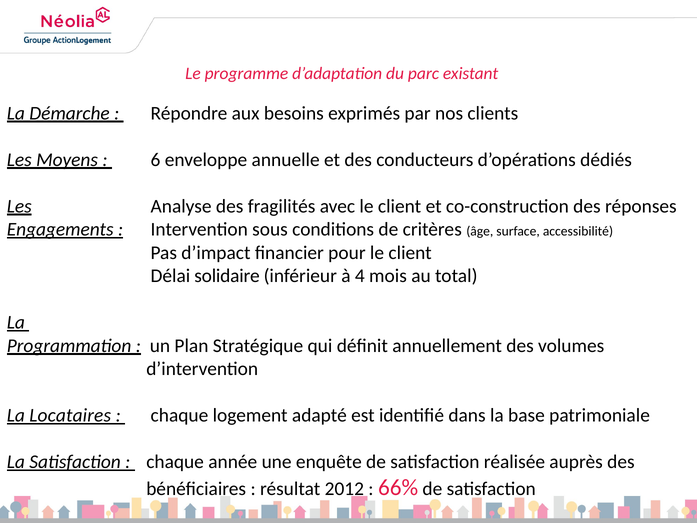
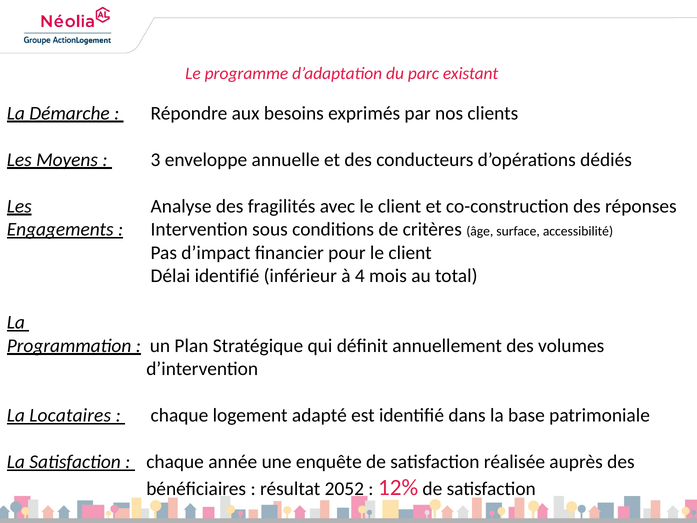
6: 6 -> 3
Délai solidaire: solidaire -> identifié
2012: 2012 -> 2052
66%: 66% -> 12%
